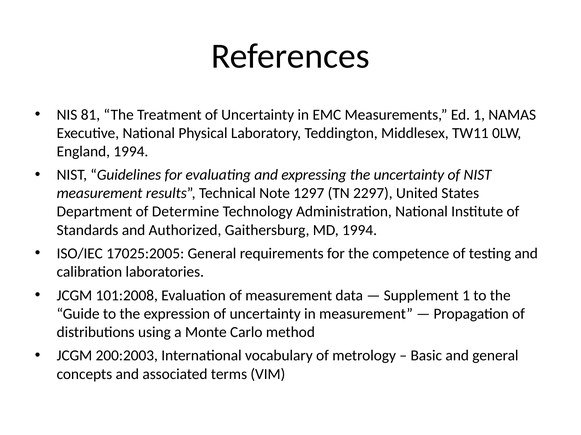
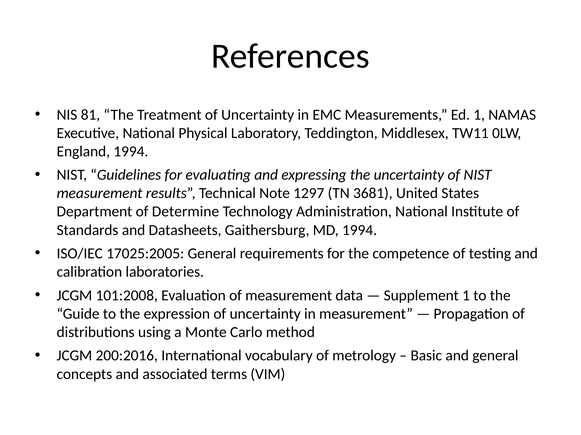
2297: 2297 -> 3681
Authorized: Authorized -> Datasheets
200:2003: 200:2003 -> 200:2016
